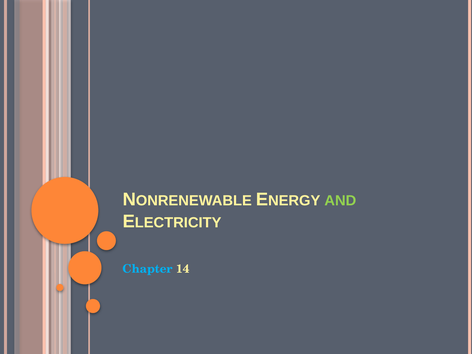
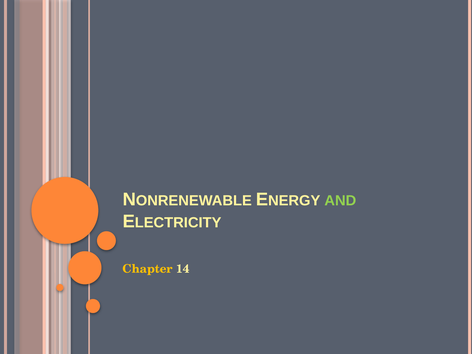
Chapter colour: light blue -> yellow
